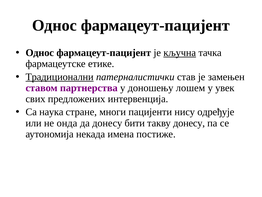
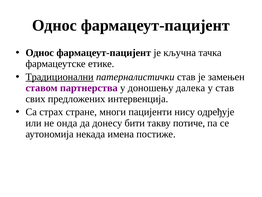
кључна underline: present -> none
лошем: лошем -> далека
у увек: увек -> став
наукa: наукa -> страх
такву донесу: донесу -> потиче
